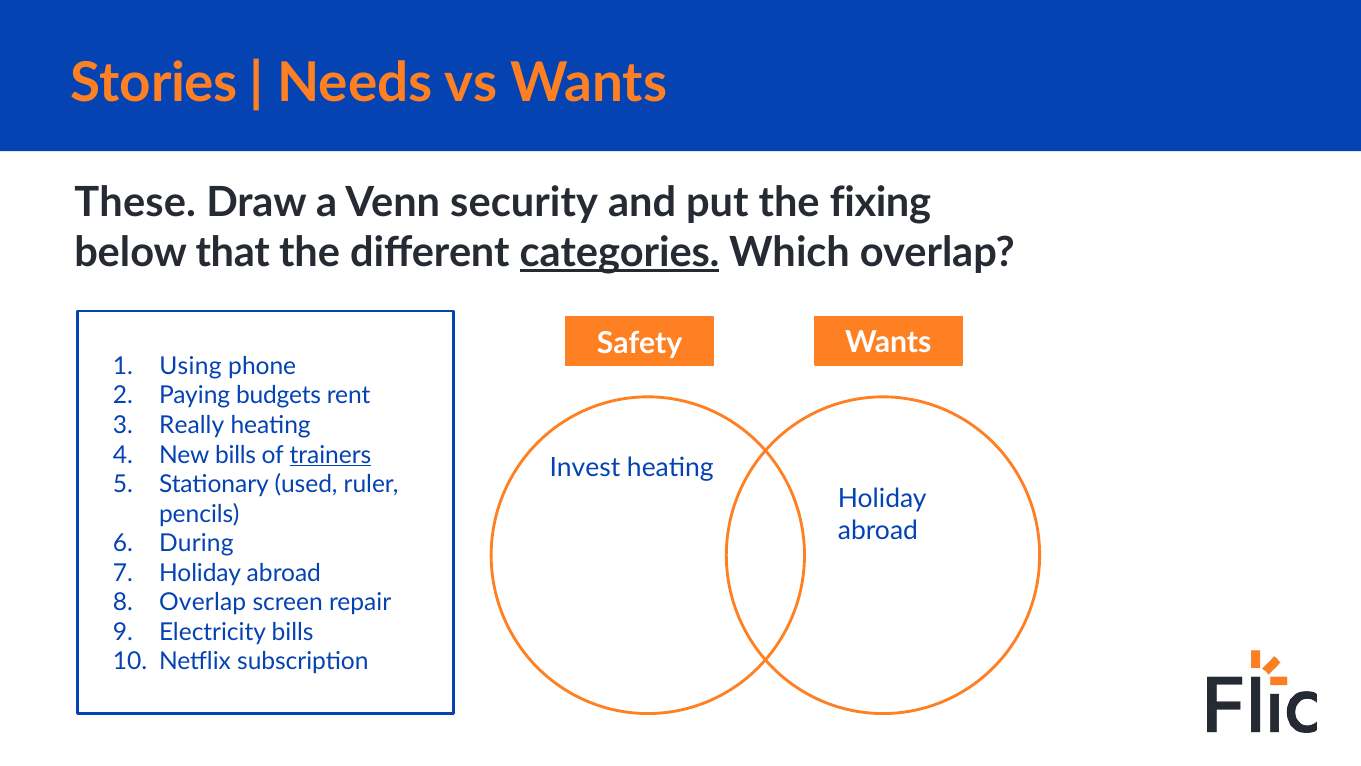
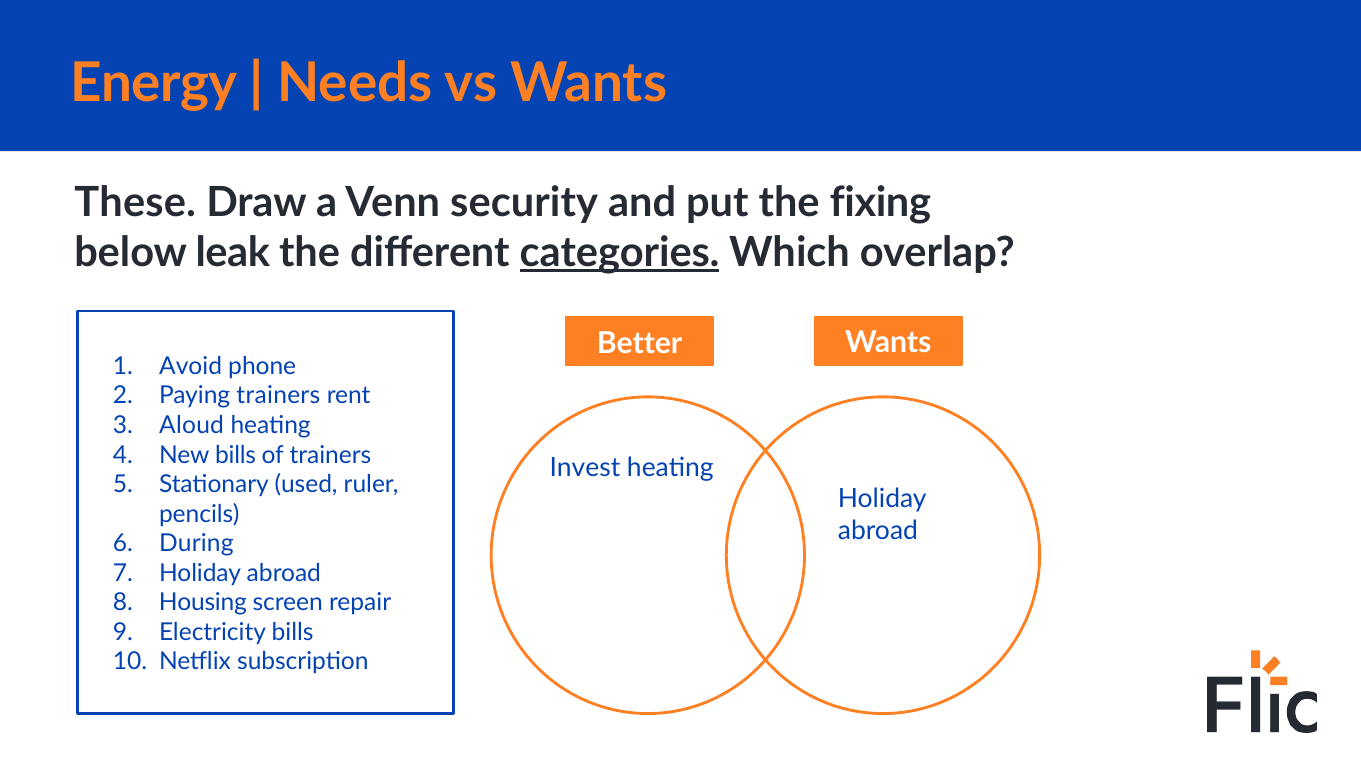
Stories: Stories -> Energy
that: that -> leak
Safety: Safety -> Better
Using: Using -> Avoid
Paying budgets: budgets -> trainers
Really: Really -> Aloud
trainers at (330, 455) underline: present -> none
Overlap at (203, 602): Overlap -> Housing
